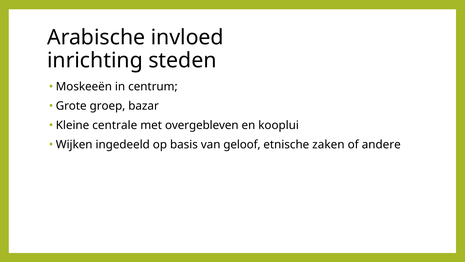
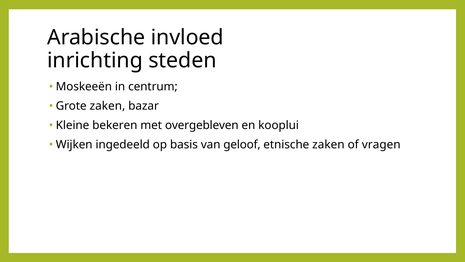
Grote groep: groep -> zaken
centrale: centrale -> bekeren
andere: andere -> vragen
